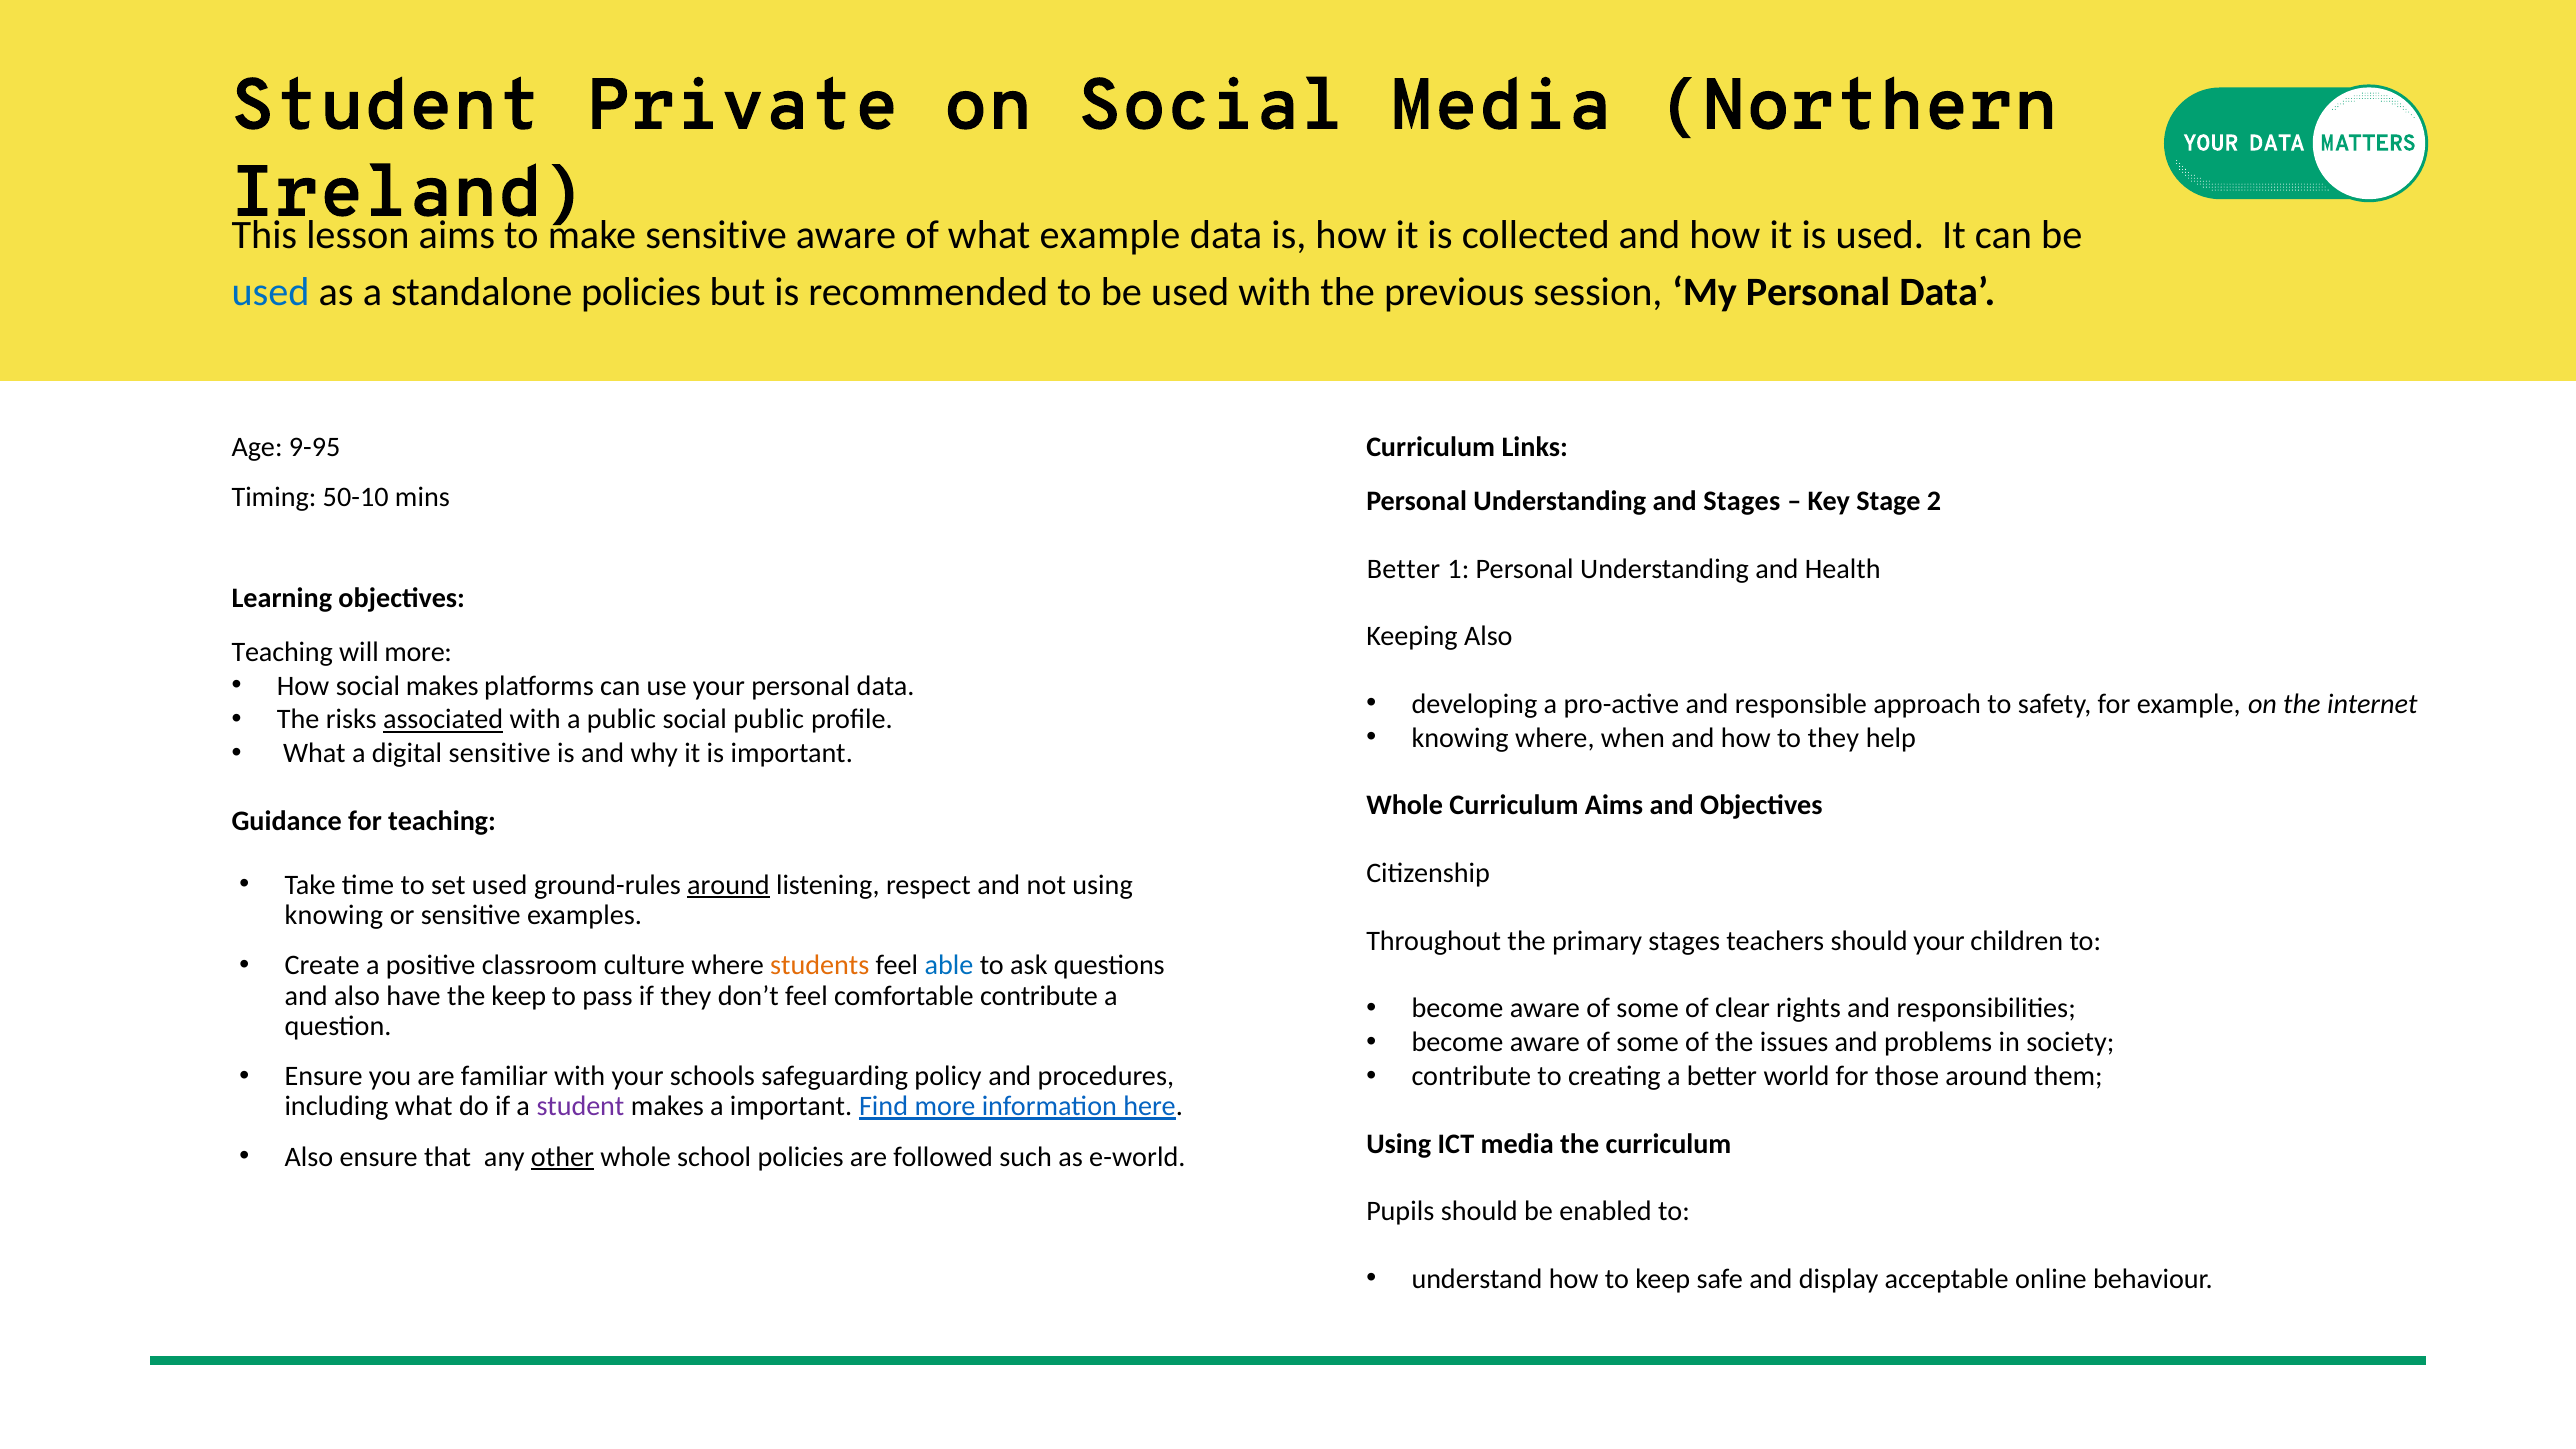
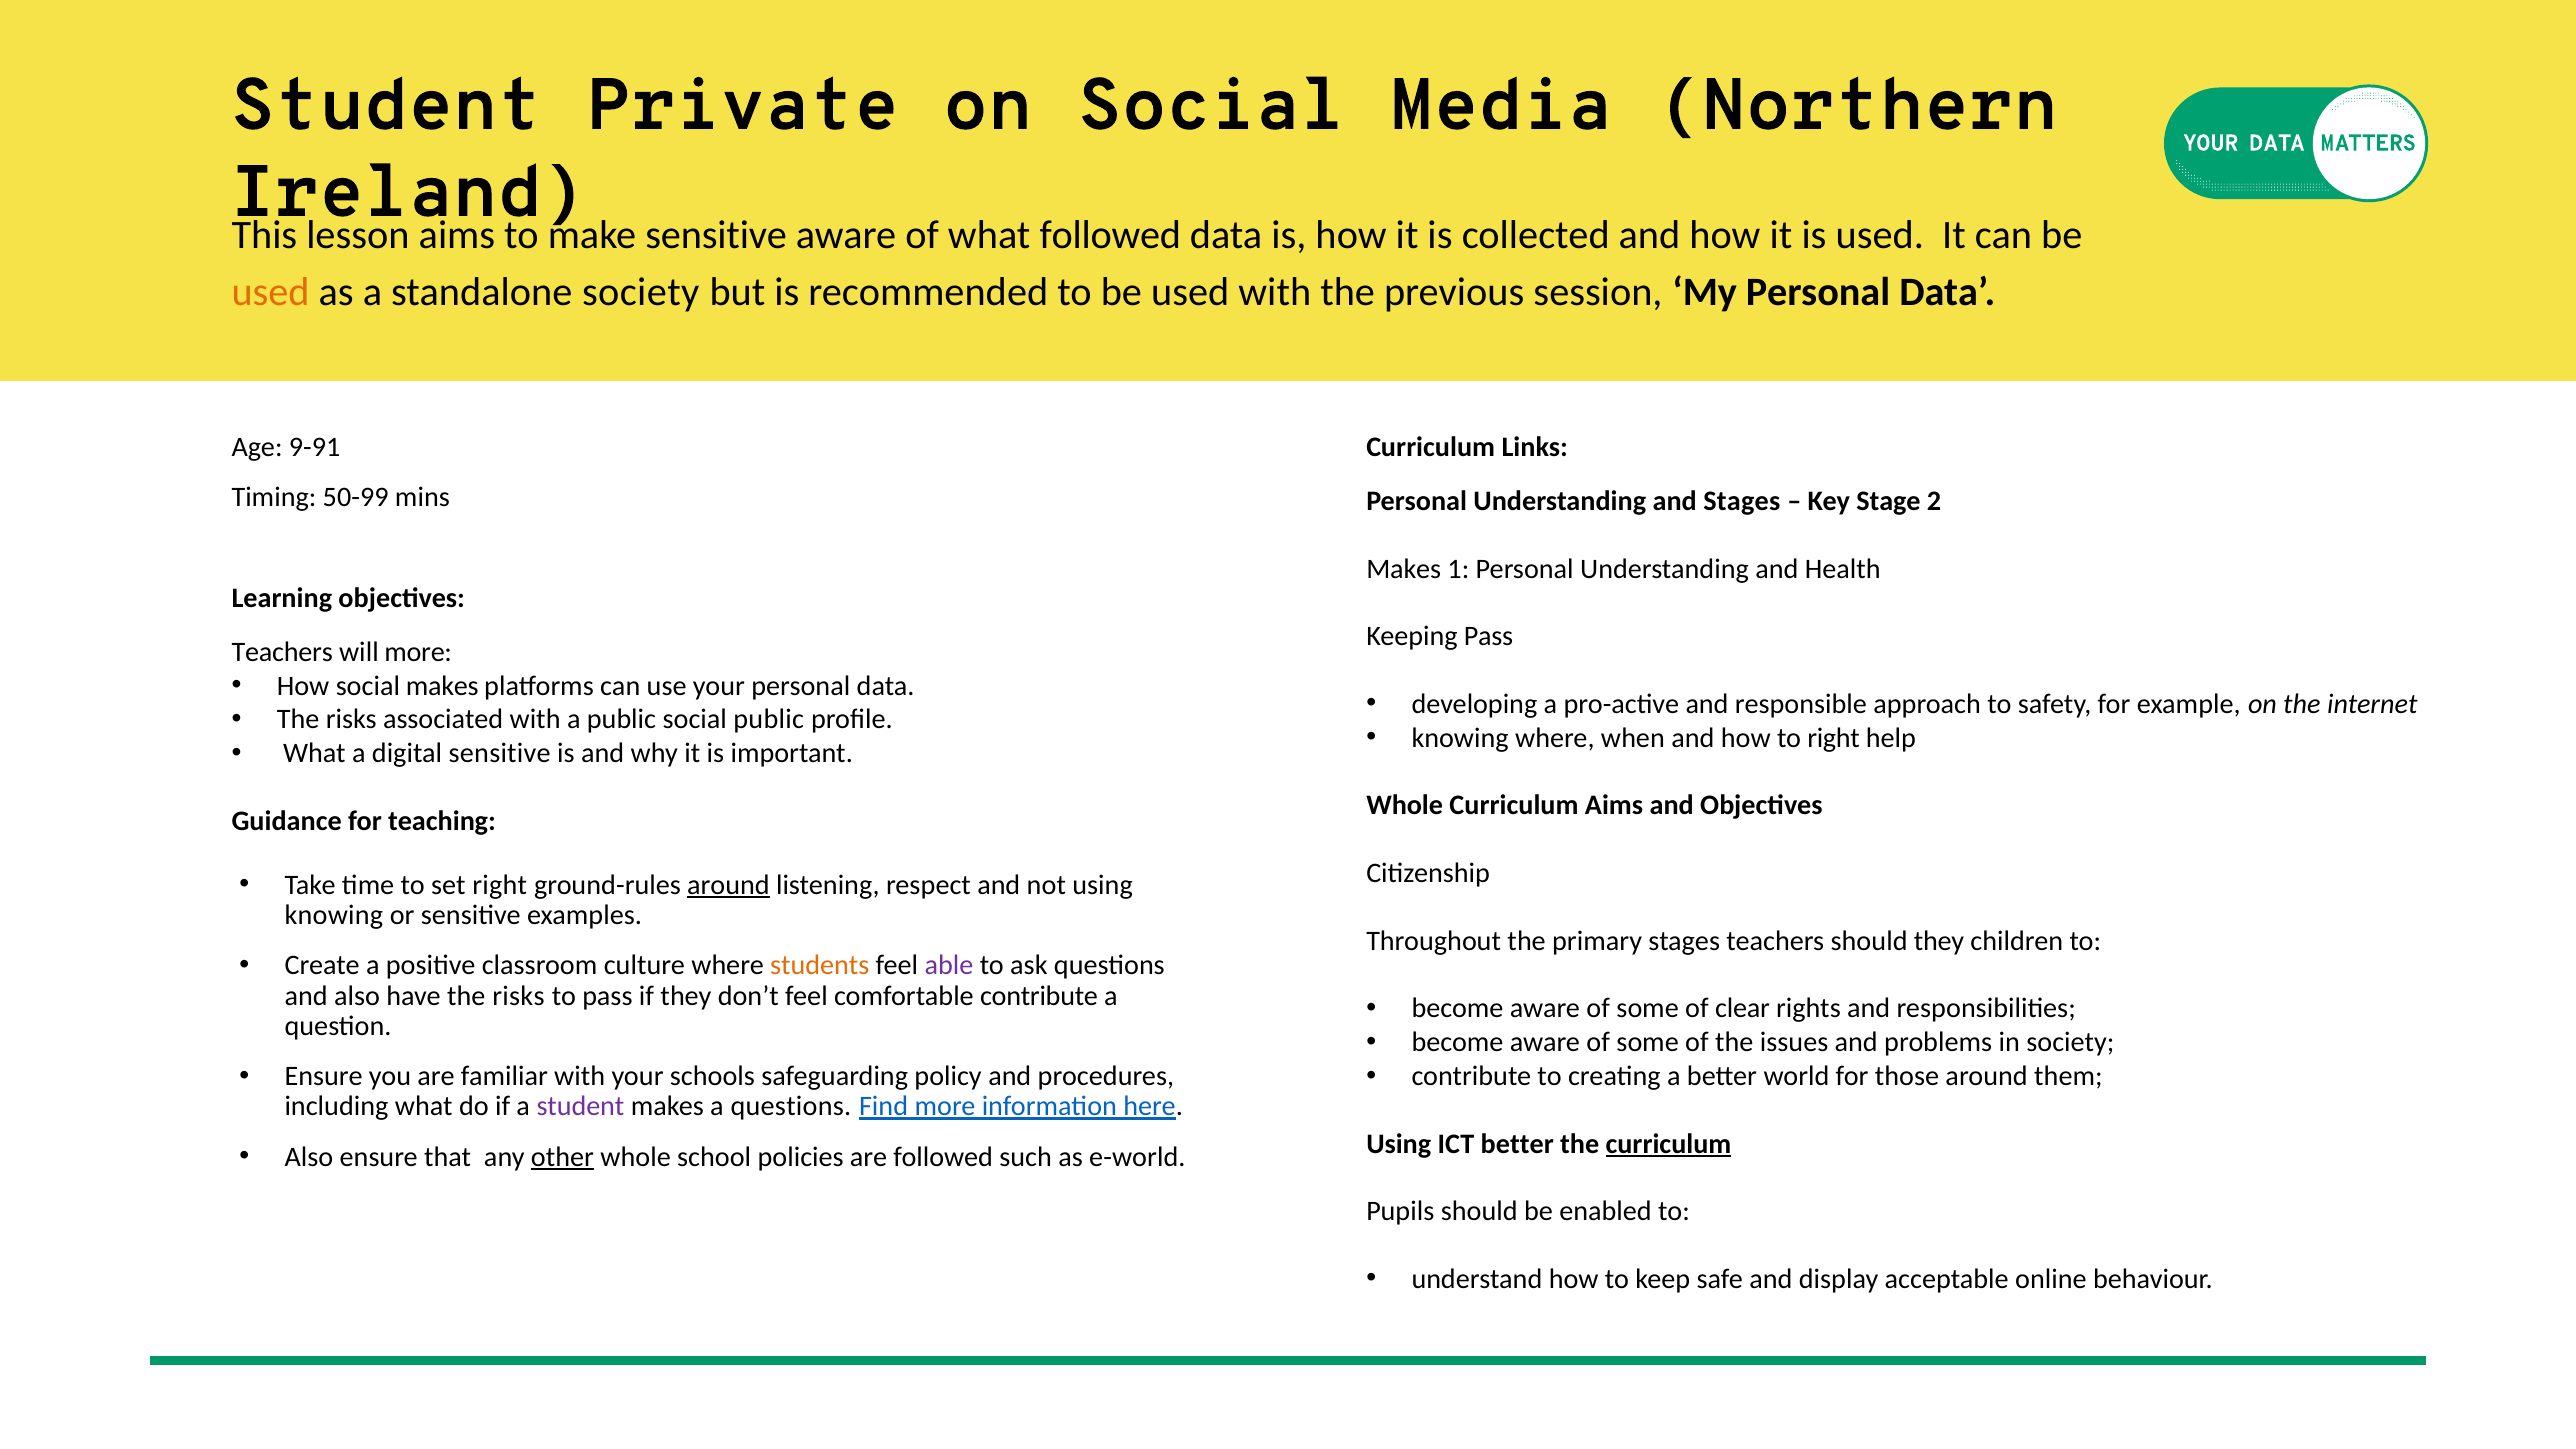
what example: example -> followed
used at (271, 292) colour: blue -> orange
standalone policies: policies -> society
9-95: 9-95 -> 9-91
50-10: 50-10 -> 50-99
Better at (1403, 569): Better -> Makes
Keeping Also: Also -> Pass
Teaching at (282, 652): Teaching -> Teachers
associated underline: present -> none
to they: they -> right
set used: used -> right
should your: your -> they
able colour: blue -> purple
have the keep: keep -> risks
a important: important -> questions
ICT media: media -> better
curriculum at (1668, 1144) underline: none -> present
